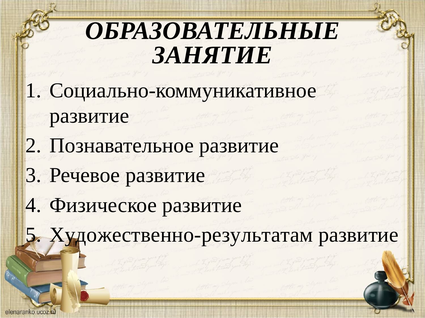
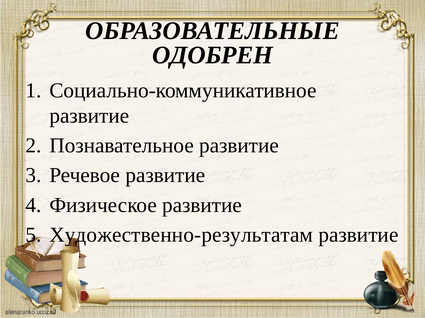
ЗАНЯТИЕ: ЗАНЯТИЕ -> ОДОБРЕН
